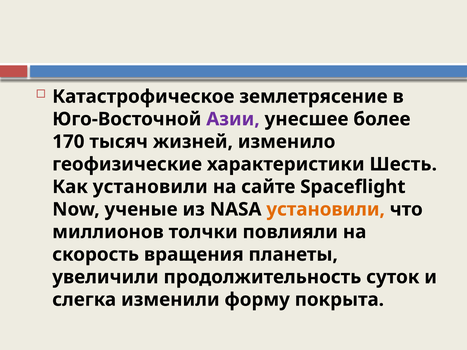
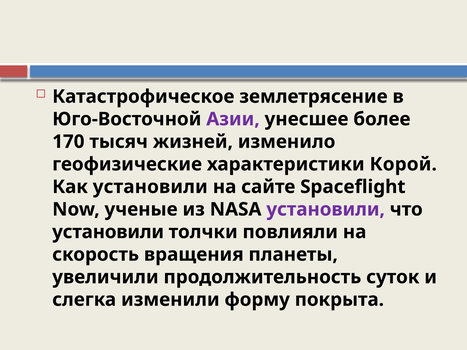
Шесть: Шесть -> Корой
установили at (326, 210) colour: orange -> purple
миллионов at (108, 232): миллионов -> установили
